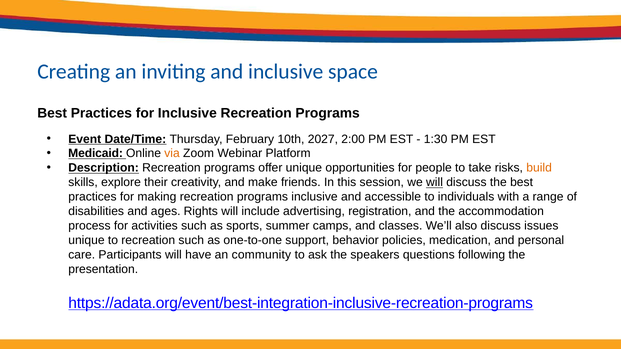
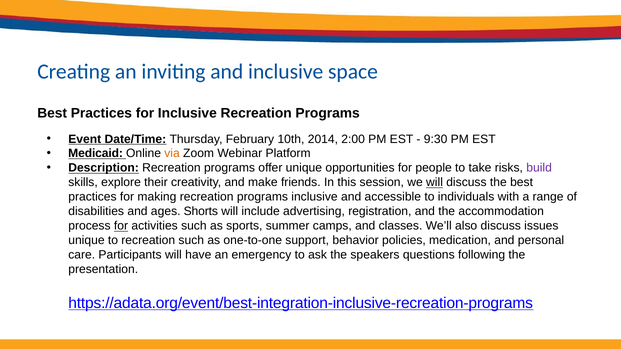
2027: 2027 -> 2014
1:30: 1:30 -> 9:30
build colour: orange -> purple
Rights: Rights -> Shorts
for at (121, 226) underline: none -> present
community: community -> emergency
